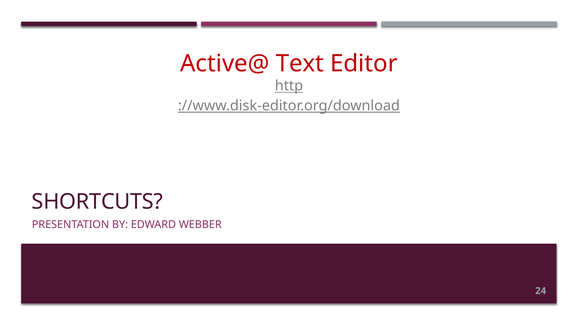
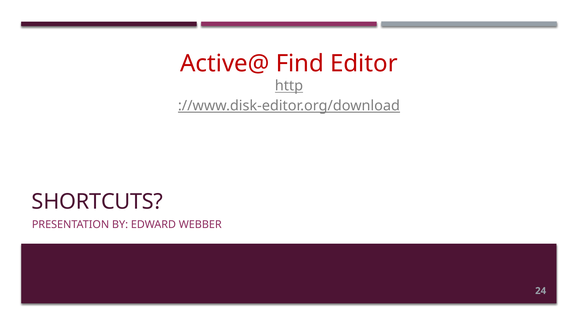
Text: Text -> Find
